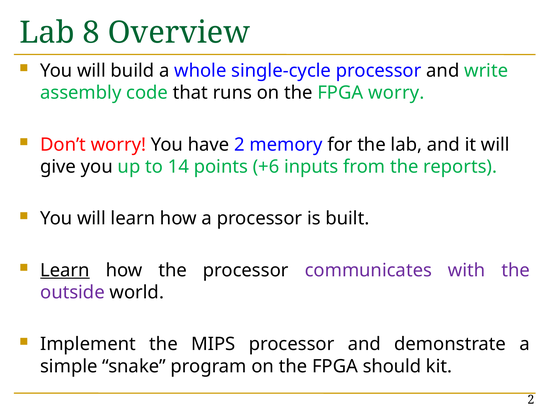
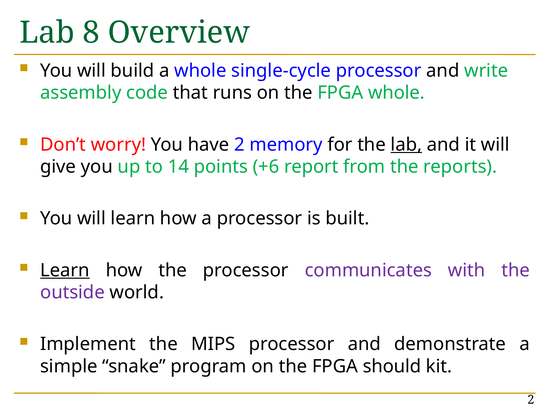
FPGA worry: worry -> whole
lab at (406, 144) underline: none -> present
inputs: inputs -> report
